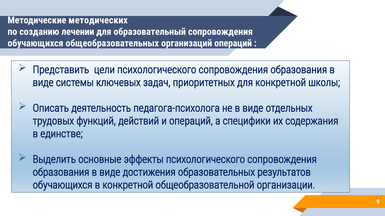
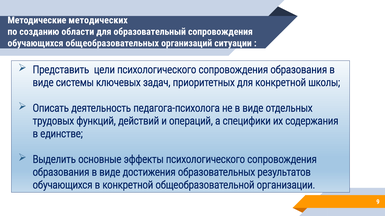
лечении: лечении -> области
организаций операций: операций -> ситуации
